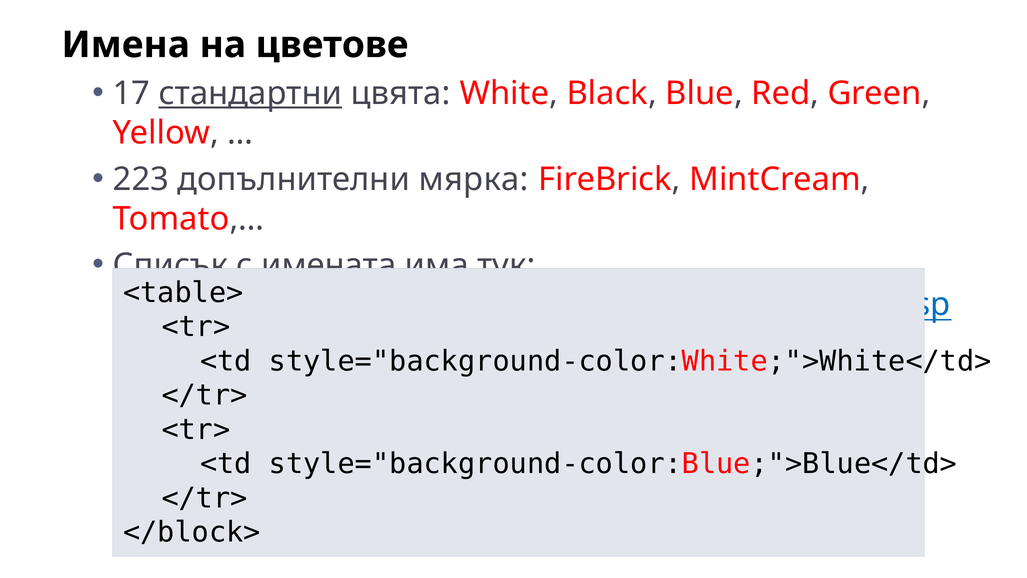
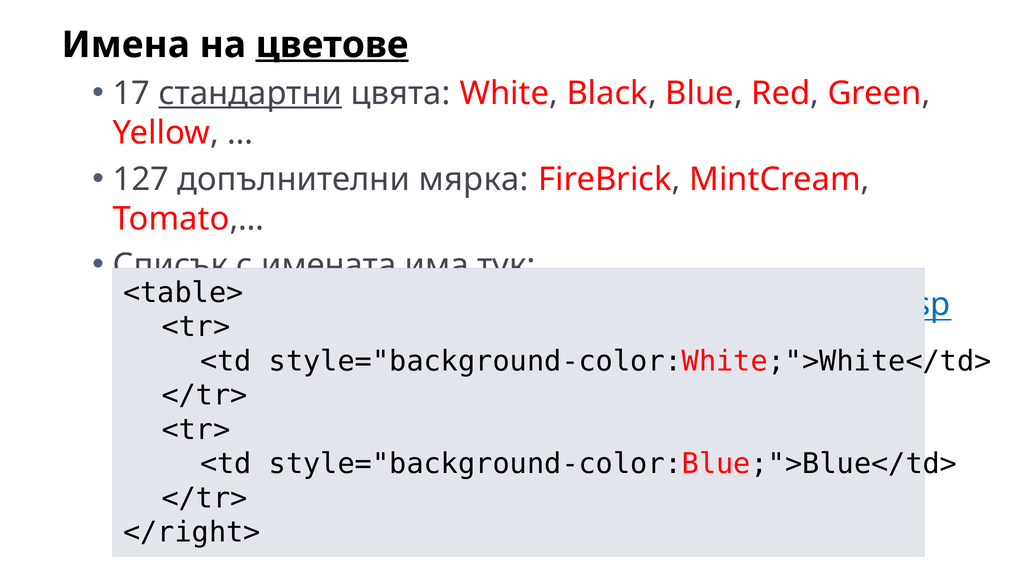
цветове underline: none -> present
223: 223 -> 127
</block>: </block> -> </right>
